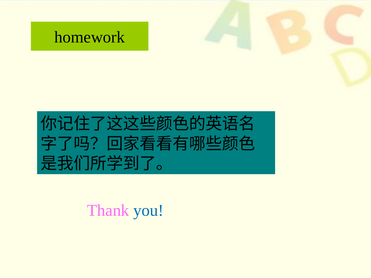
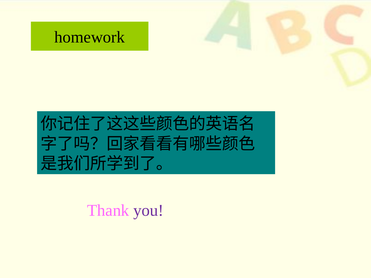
you colour: blue -> purple
